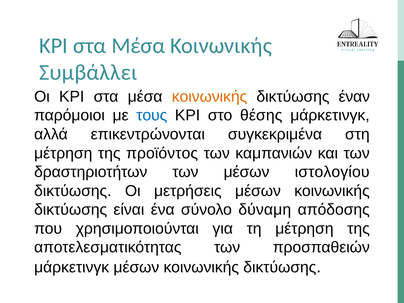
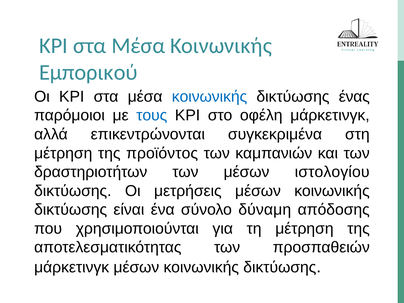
Συμβάλλει: Συμβάλλει -> Εμπορικού
κοινωνικής at (209, 97) colour: orange -> blue
έναν: έναν -> ένας
θέσης: θέσης -> οφέλη
